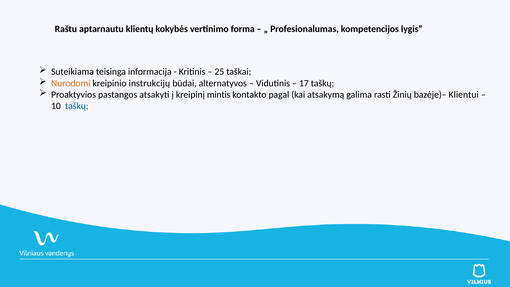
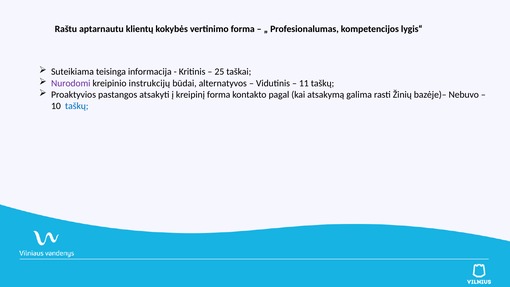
Nurodomi colour: orange -> purple
17: 17 -> 11
kreipinį mintis: mintis -> forma
Klientui: Klientui -> Nebuvo
